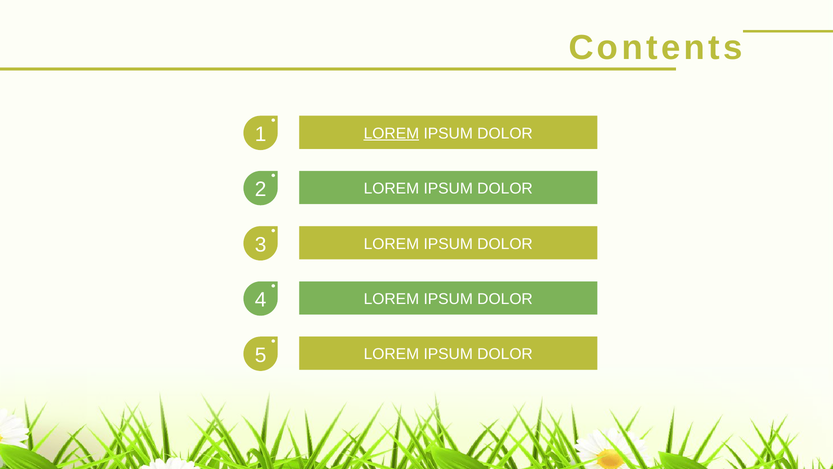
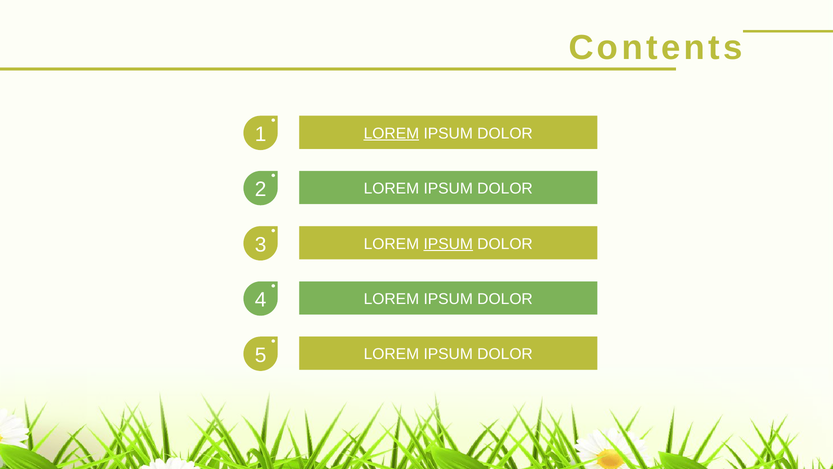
IPSUM at (448, 244) underline: none -> present
